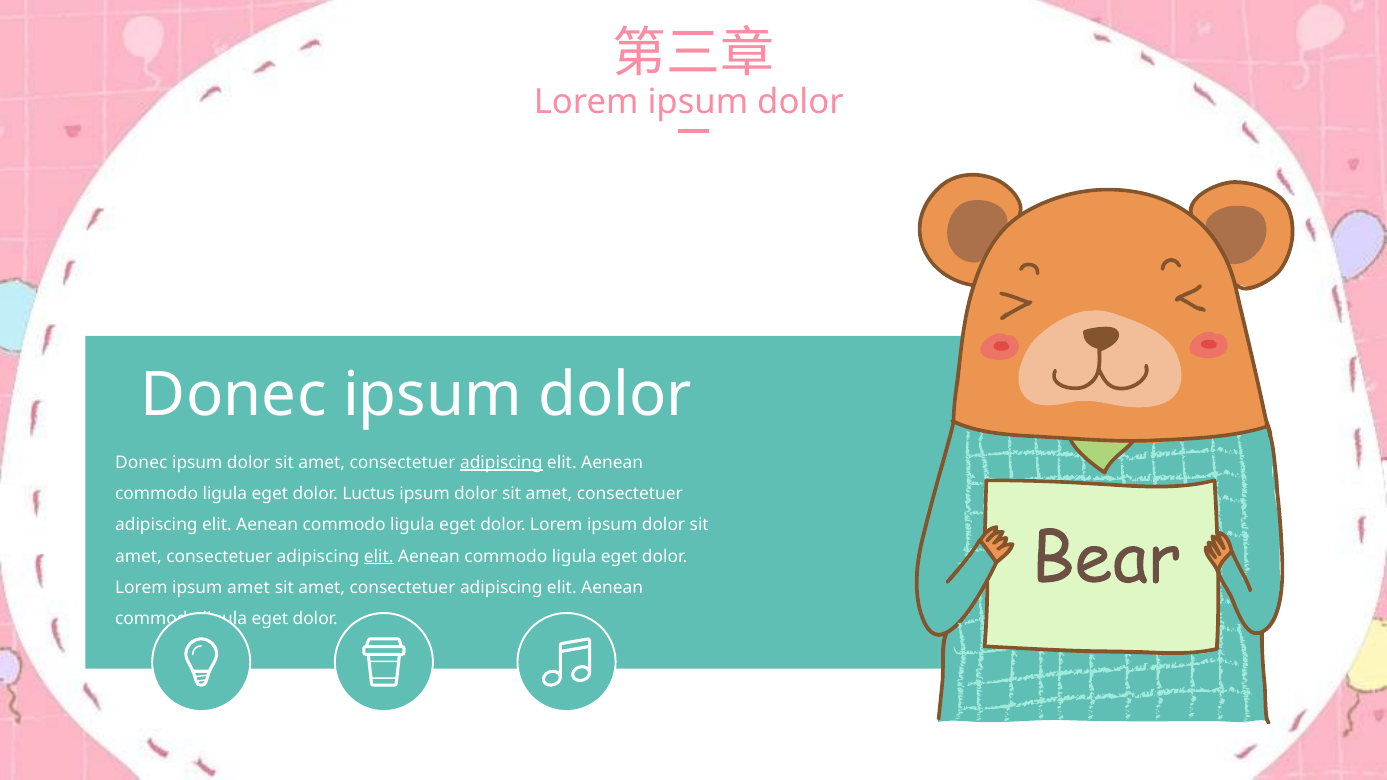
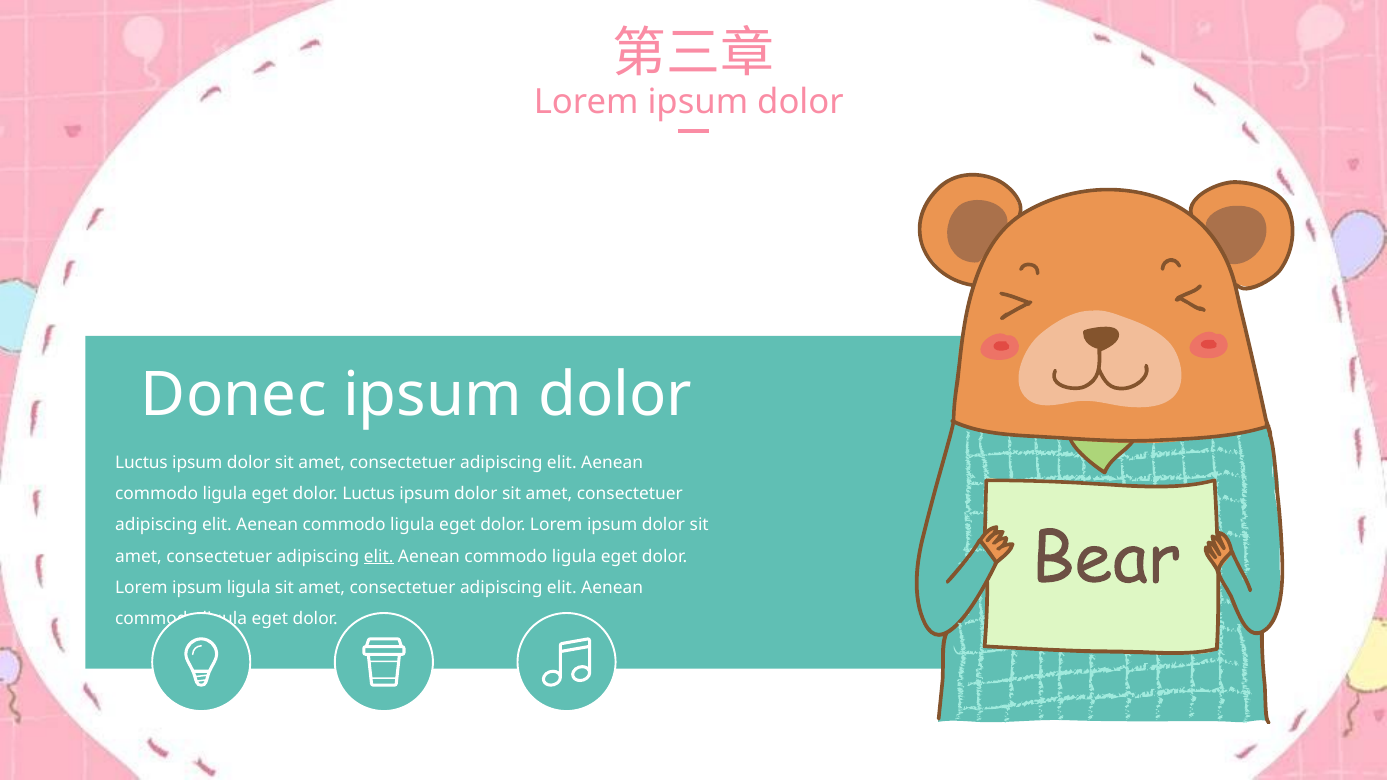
Donec at (141, 463): Donec -> Luctus
adipiscing at (501, 463) underline: present -> none
ipsum amet: amet -> ligula
